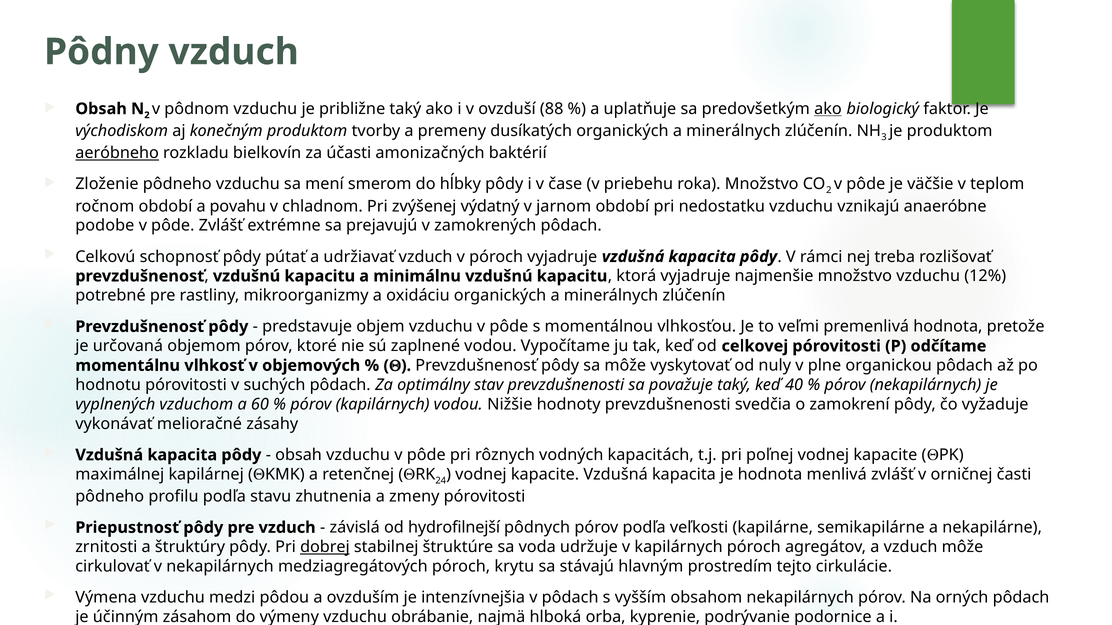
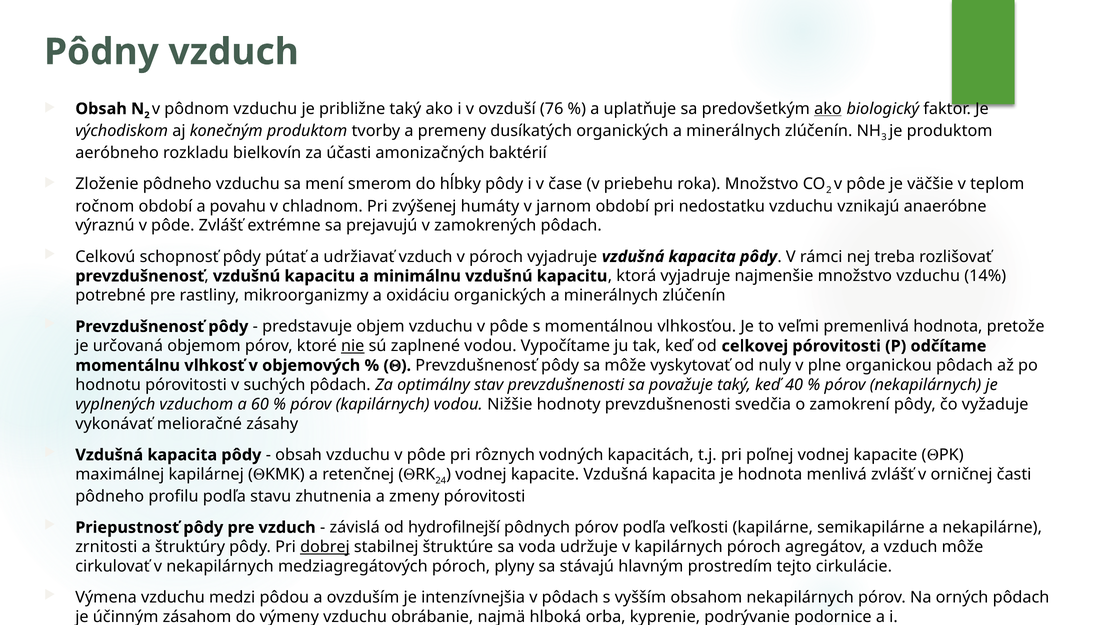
88: 88 -> 76
aeróbneho underline: present -> none
výdatný: výdatný -> humáty
podobe: podobe -> výraznú
12%: 12% -> 14%
nie underline: none -> present
krytu: krytu -> plyny
